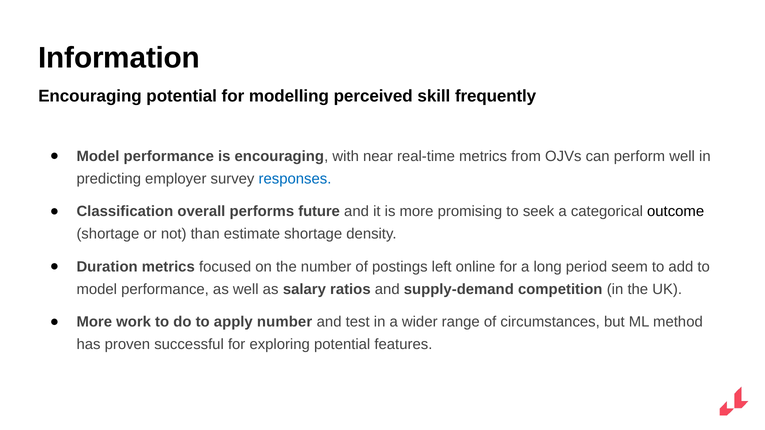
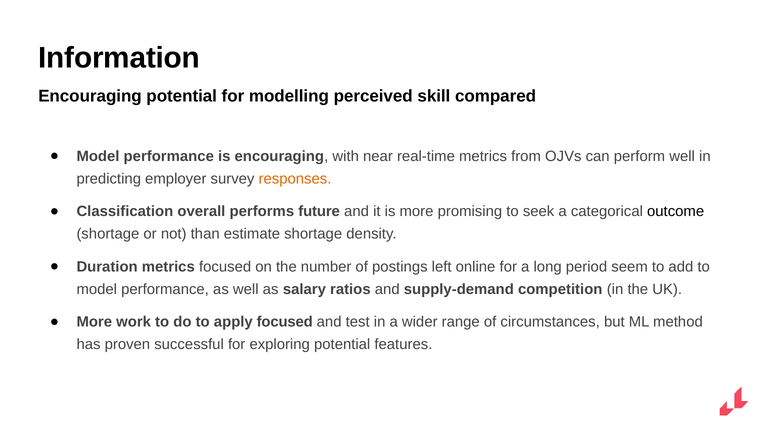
frequently: frequently -> compared
responses colour: blue -> orange
apply number: number -> focused
